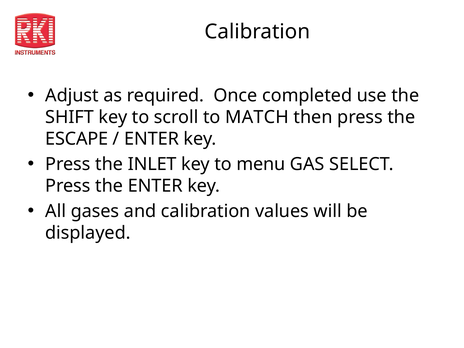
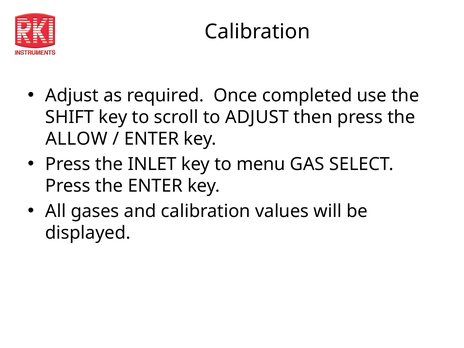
to MATCH: MATCH -> ADJUST
ESCAPE: ESCAPE -> ALLOW
